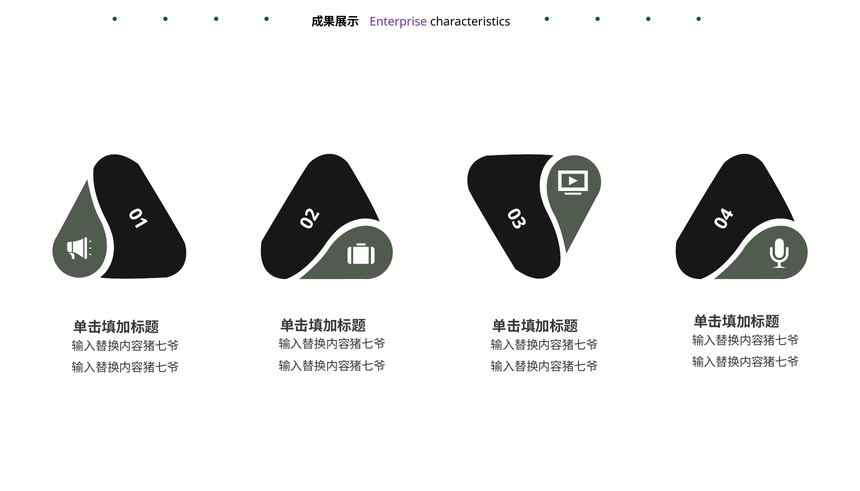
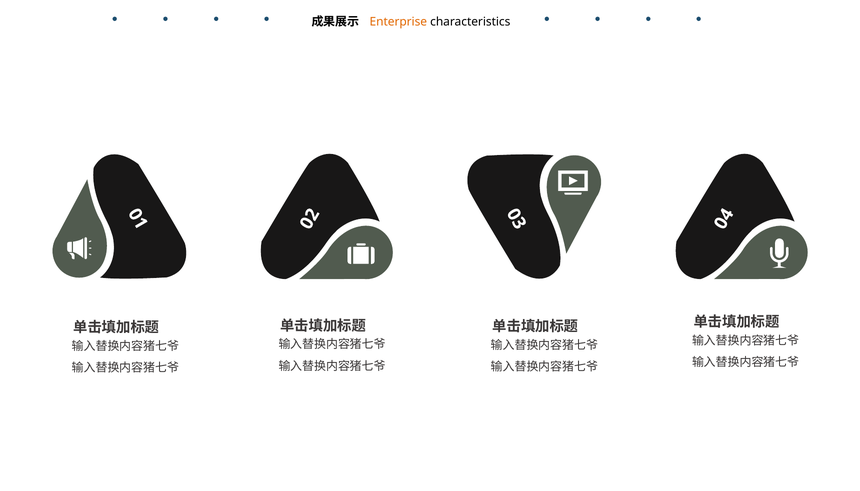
Enterprise colour: purple -> orange
